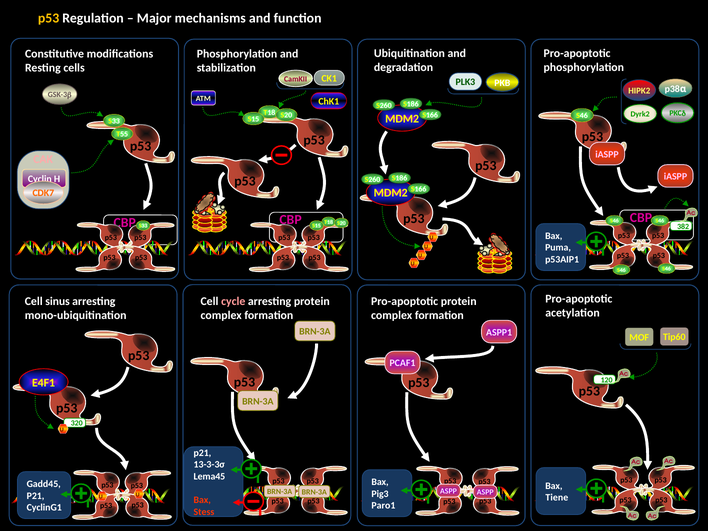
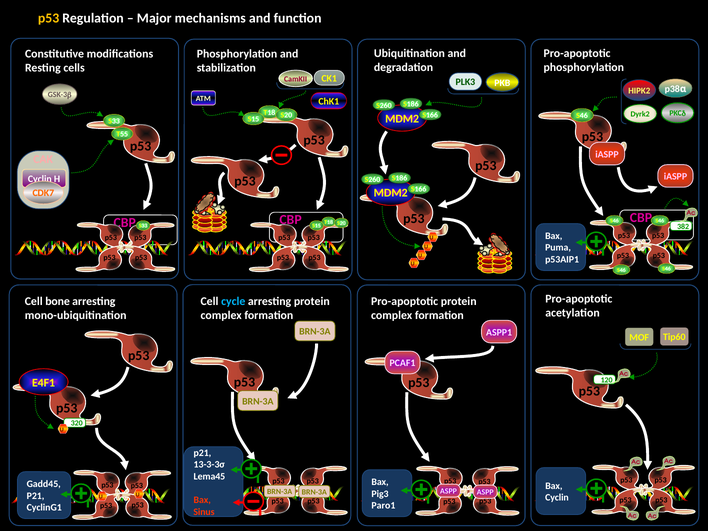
sinus: sinus -> bone
cycle colour: pink -> light blue
Tiene at (557, 498): Tiene -> Cyclin
Stess: Stess -> Sinus
